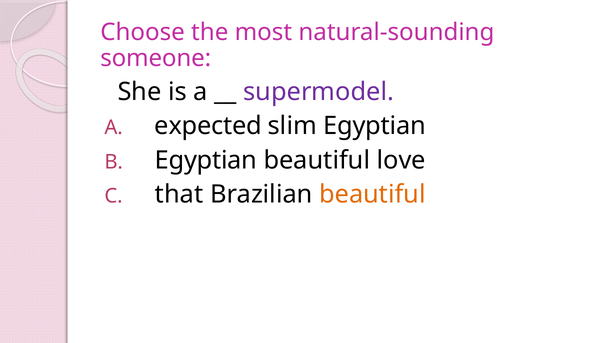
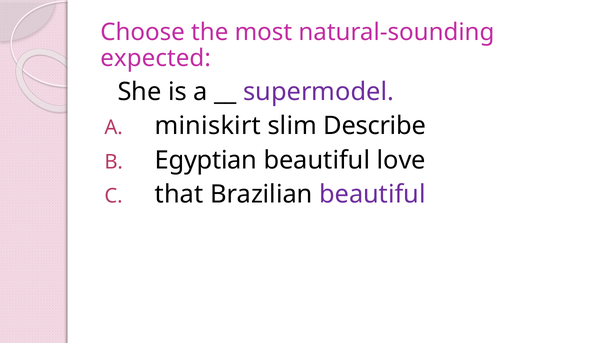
someone: someone -> expected
expected: expected -> miniskirt
slim Egyptian: Egyptian -> Describe
beautiful at (372, 195) colour: orange -> purple
